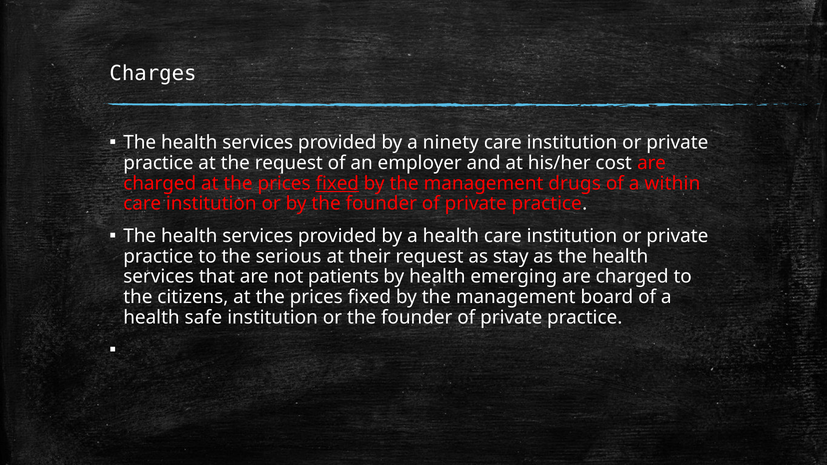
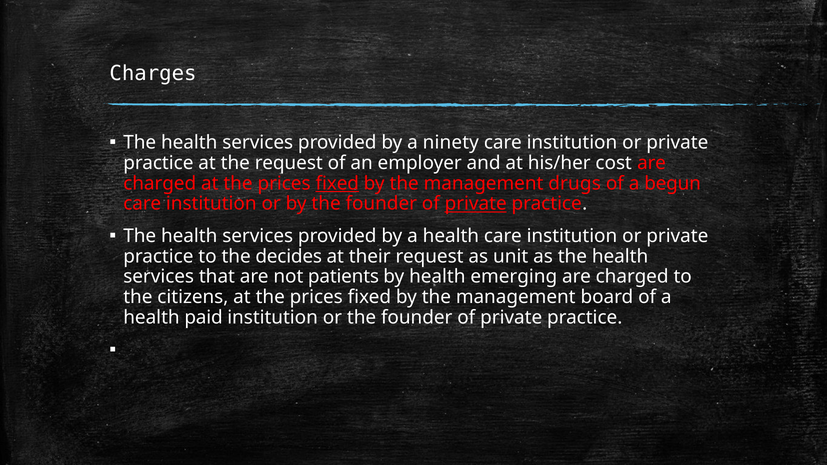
within: within -> begun
private at (476, 204) underline: none -> present
serious: serious -> decides
stay: stay -> unit
safe: safe -> paid
